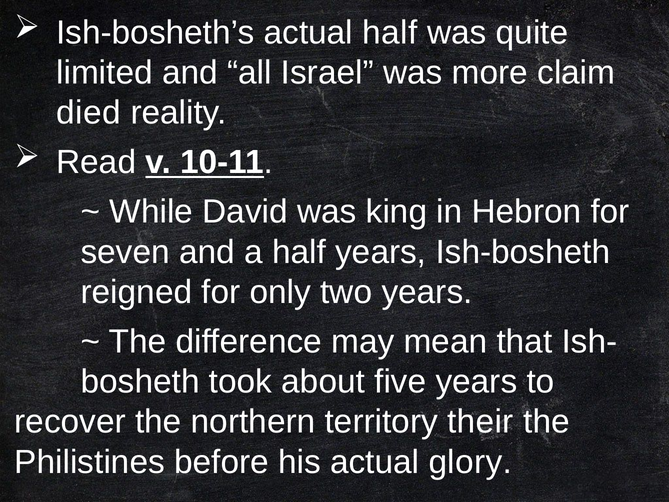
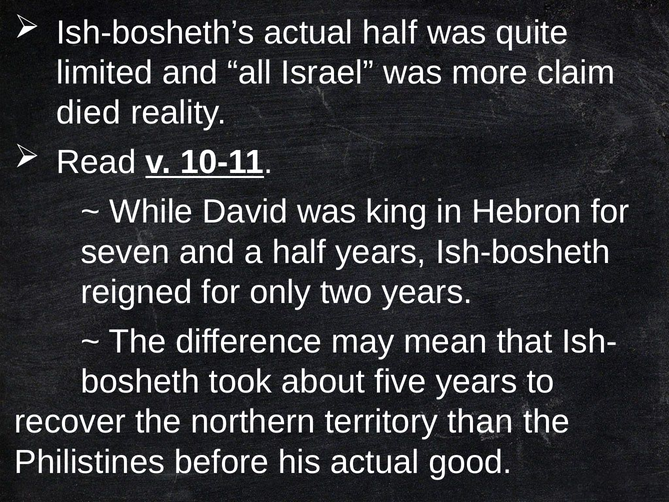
their: their -> than
glory: glory -> good
